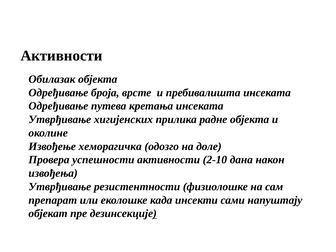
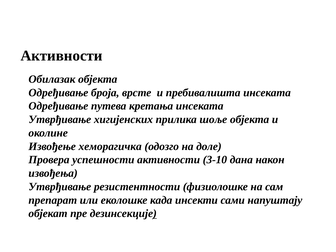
радне: радне -> шоље
2-10: 2-10 -> 3-10
